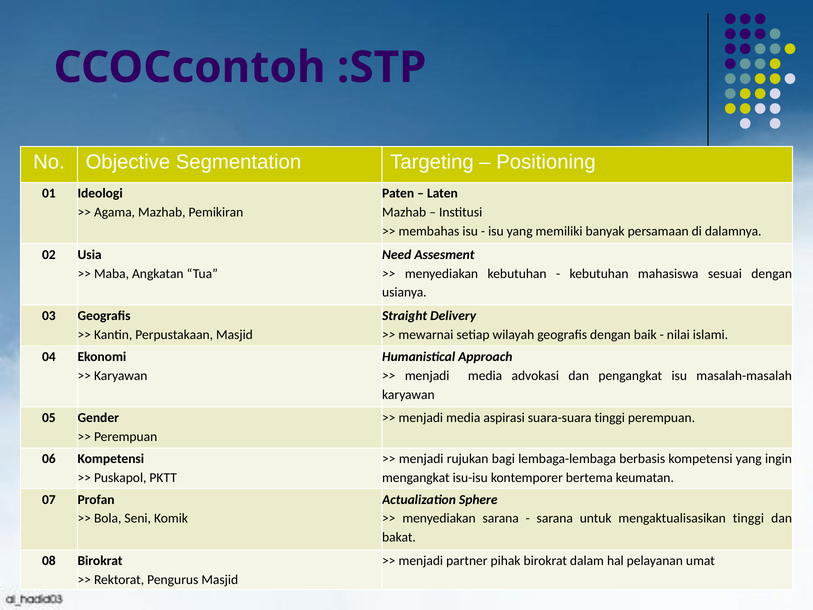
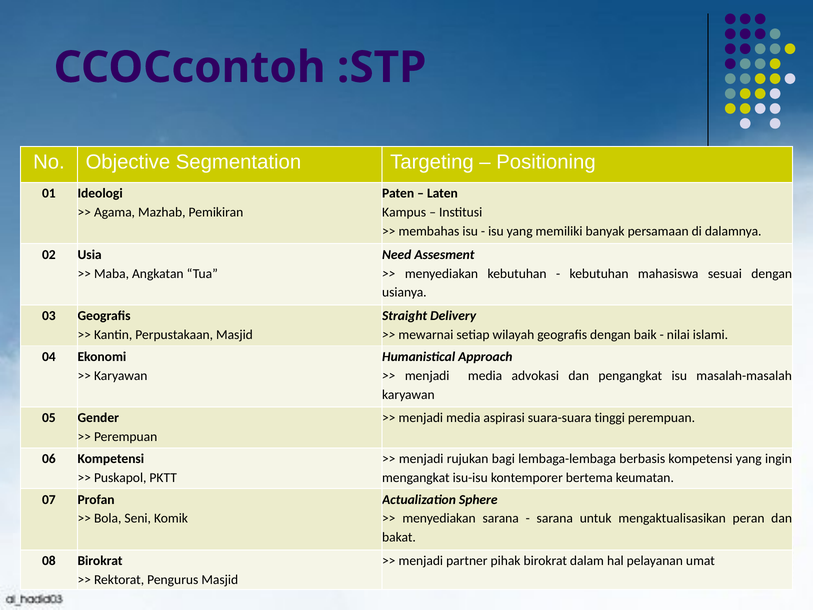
Mazhab at (404, 212): Mazhab -> Kampus
mengaktualisasikan tinggi: tinggi -> peran
